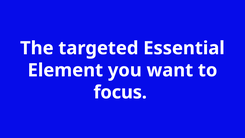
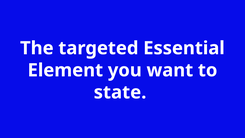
focus: focus -> state
